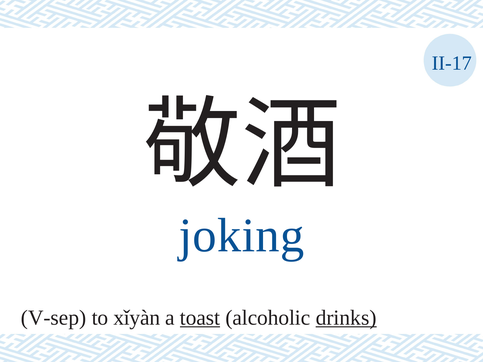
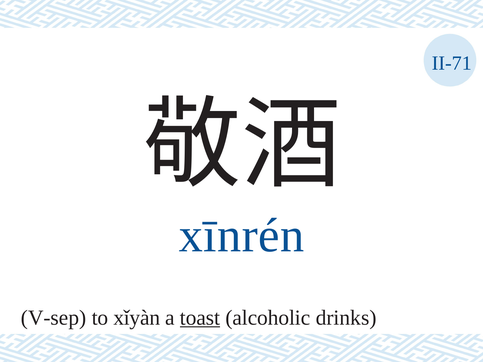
II-17: II-17 -> II-71
joking: joking -> xīnrén
drinks underline: present -> none
